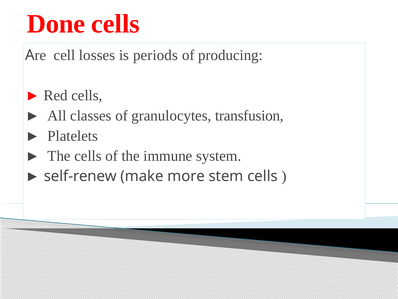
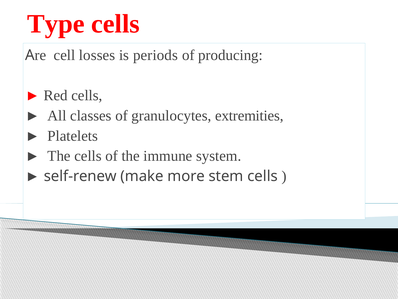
Done: Done -> Type
transfusion: transfusion -> extremities
